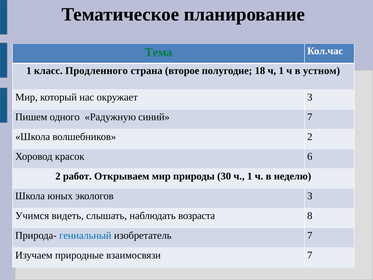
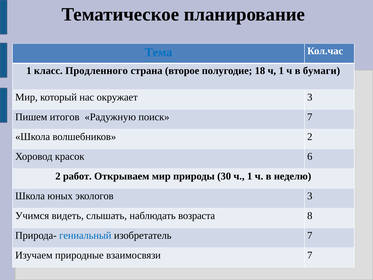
Тема colour: green -> blue
устном: устном -> бумаги
одного: одного -> итогов
синий: синий -> поиск
